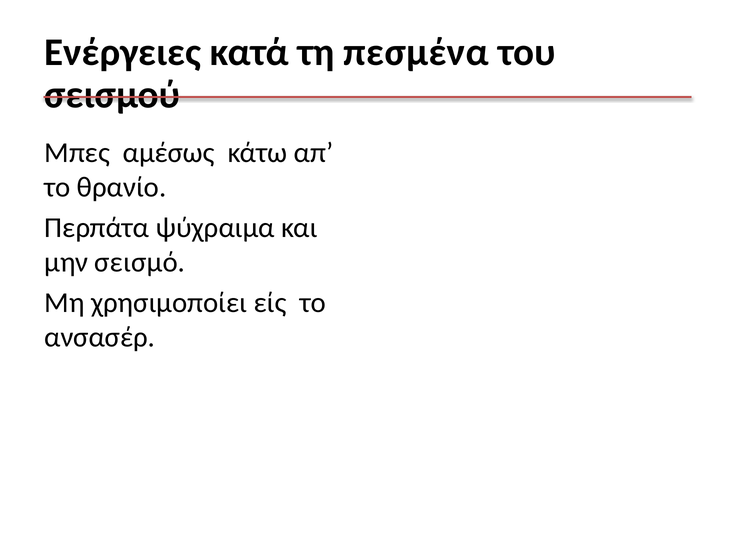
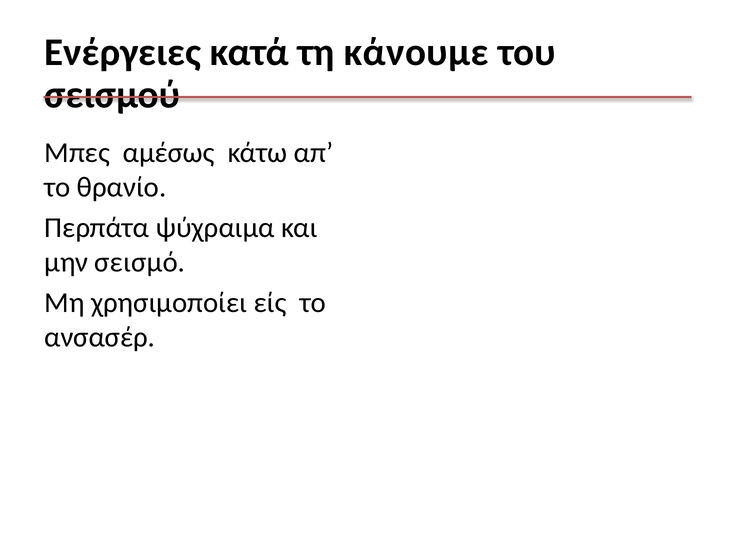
πεσμένα: πεσμένα -> κάνουμε
